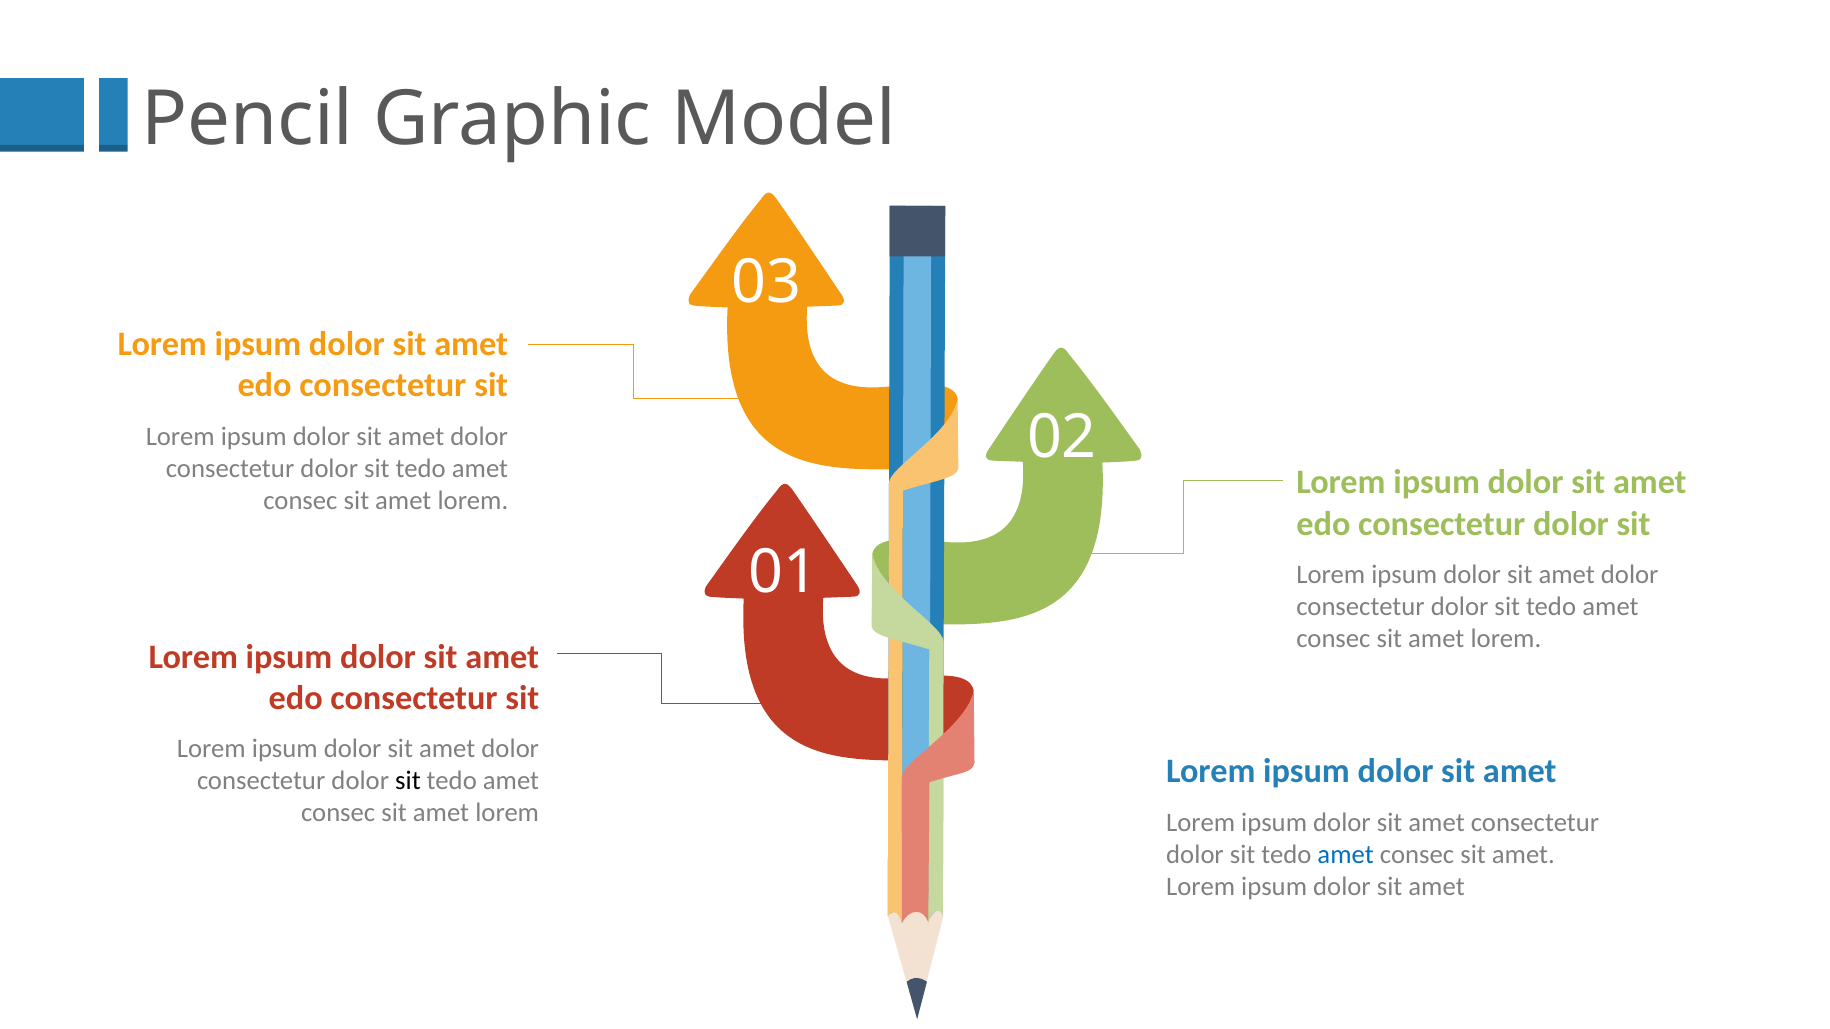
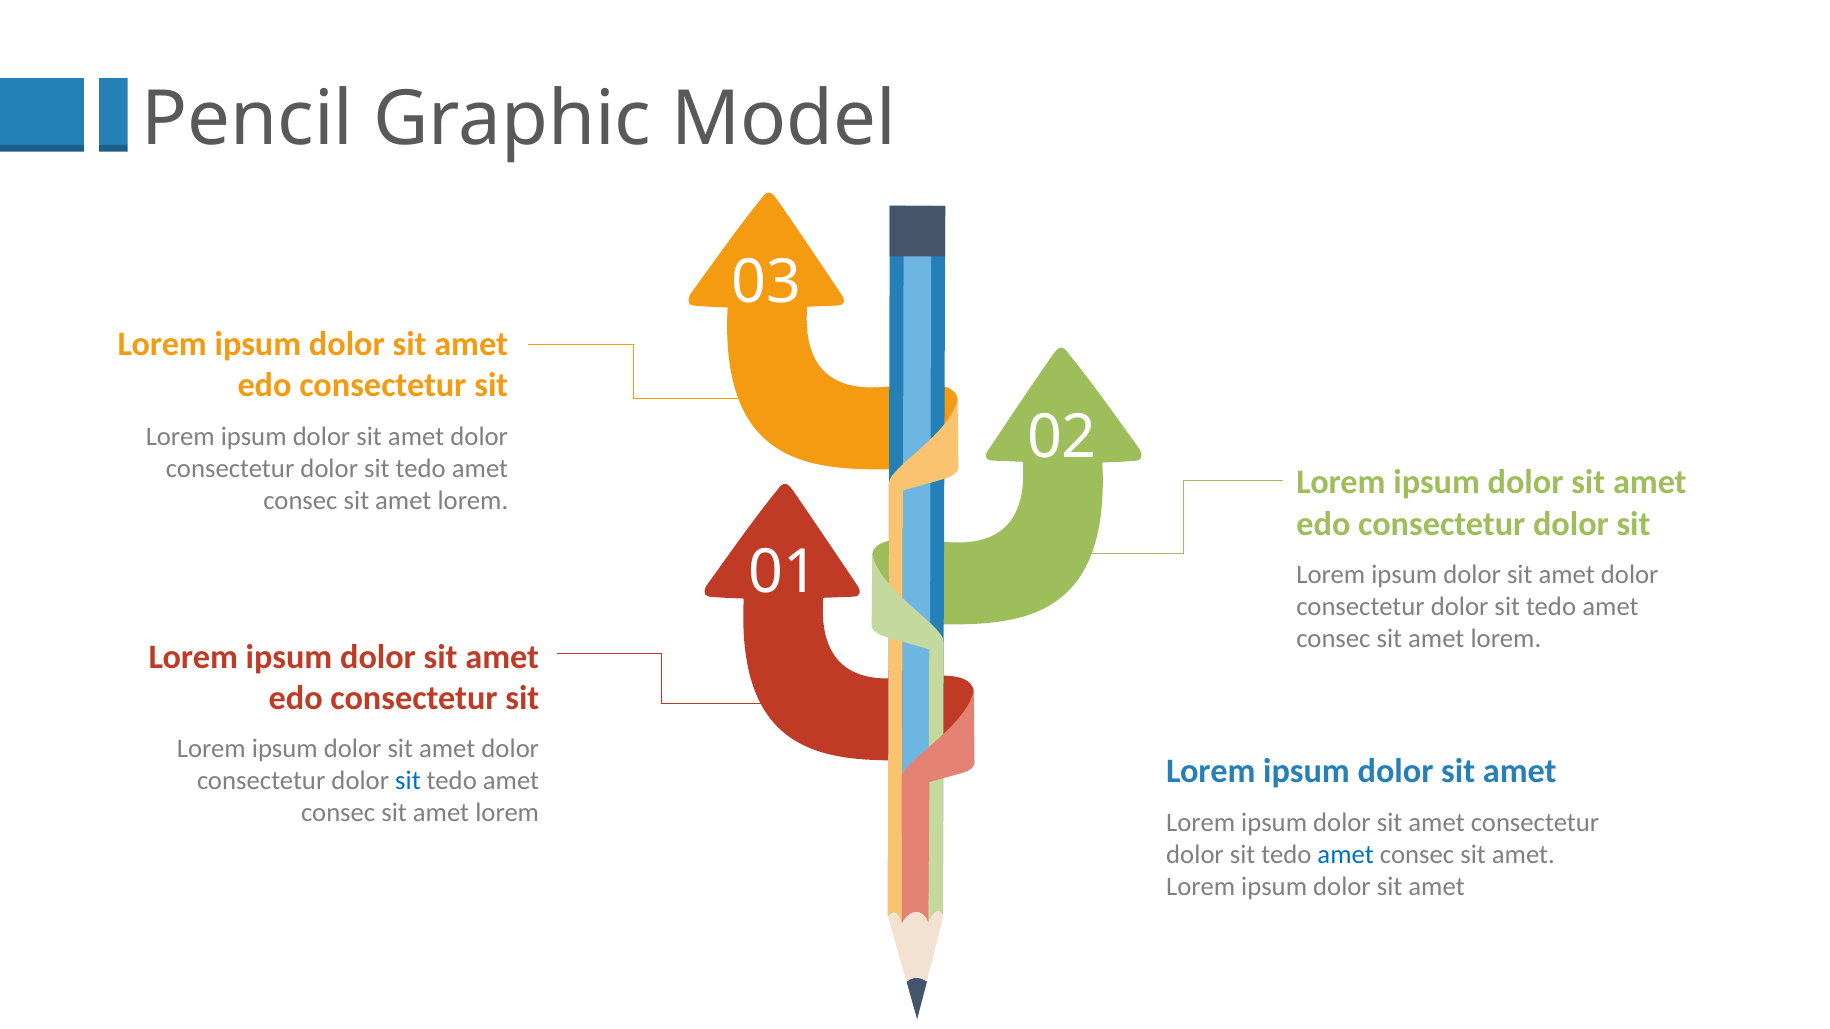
sit at (408, 781) colour: black -> blue
